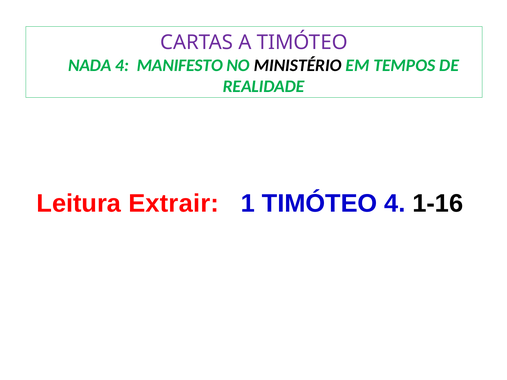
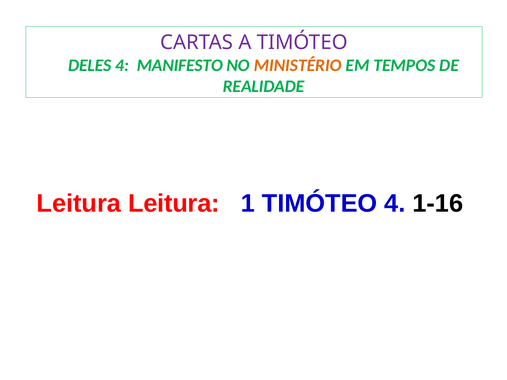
NADA: NADA -> DELES
MINISTÉRIO colour: black -> orange
Leitura Extrair: Extrair -> Leitura
